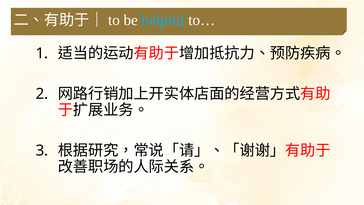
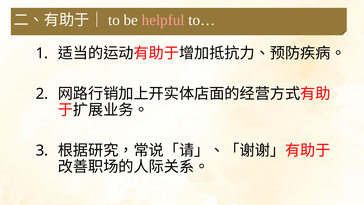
helpful colour: light blue -> pink
